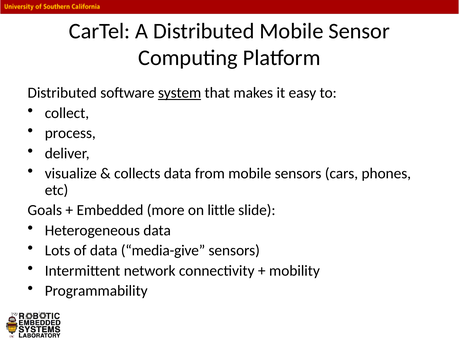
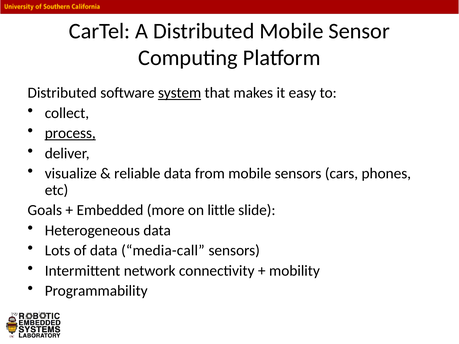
process underline: none -> present
collects: collects -> reliable
media-give: media-give -> media-call
